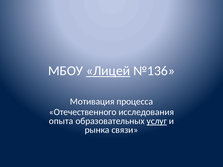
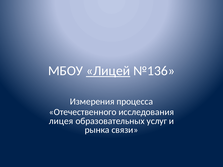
Мотивация: Мотивация -> Измерения
опыта: опыта -> лицея
услуг underline: present -> none
